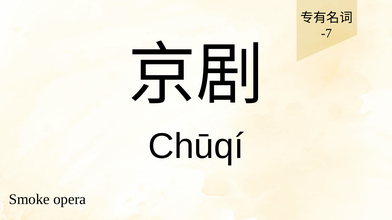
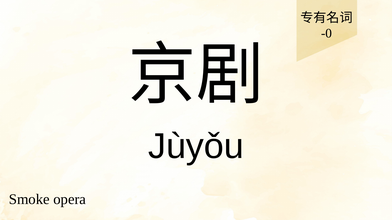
-7: -7 -> -0
Chūqí: Chūqí -> Jùyǒu
